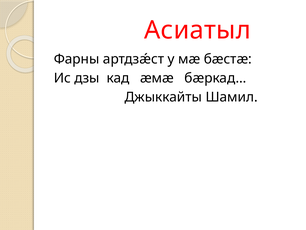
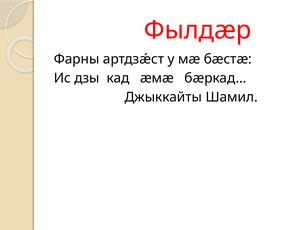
Асиатыл: Асиатыл -> Фылдæр
